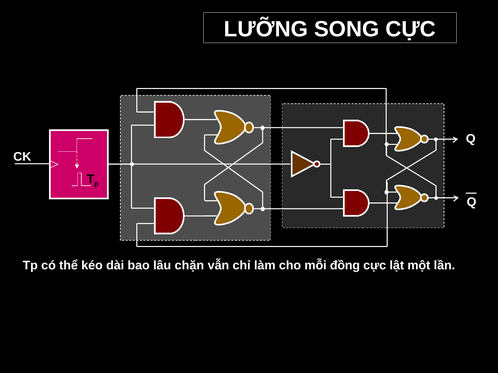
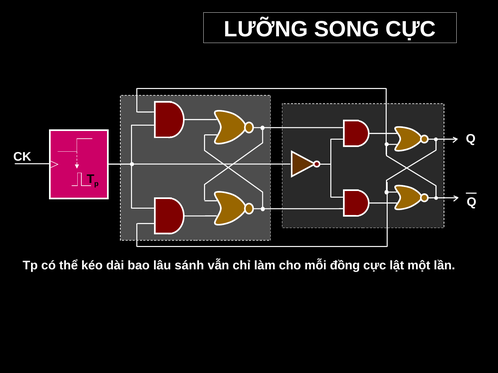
chặn: chặn -> sánh
